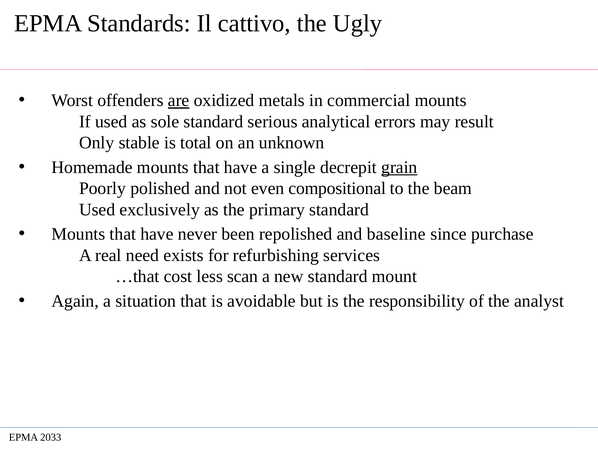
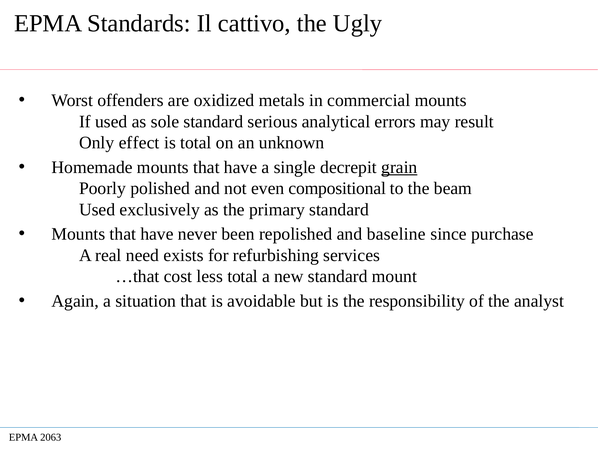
are underline: present -> none
stable: stable -> effect
less scan: scan -> total
2033: 2033 -> 2063
